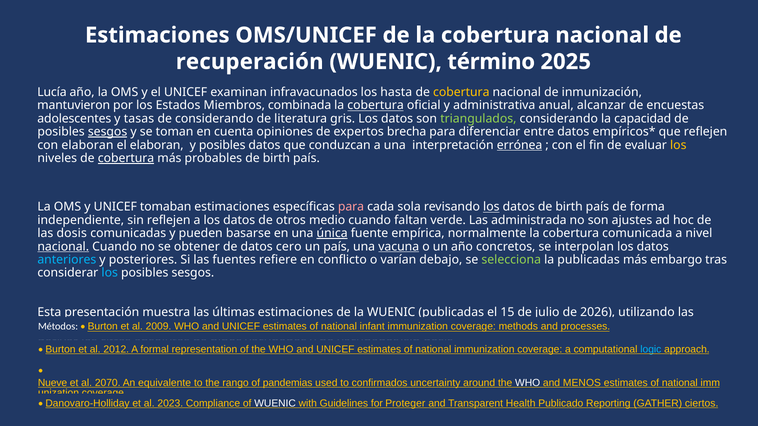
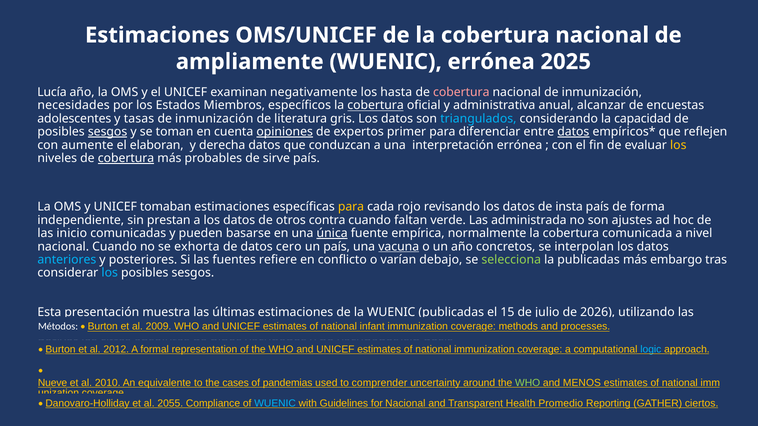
recuperación: recuperación -> ampliamente
WUENIC término: término -> errónea
infravacunados: infravacunados -> negativamente
cobertura at (461, 92) colour: yellow -> pink
mantuvieron: mantuvieron -> necesidades
combinada: combinada -> específicos
considerando at (214, 119): considerando -> inmunización
triangulados colour: light green -> light blue
opiniones underline: none -> present
brecha: brecha -> primer
datos at (573, 132) underline: none -> present
con elaboran: elaboran -> aumente
y posibles: posibles -> derecha
errónea at (520, 145) underline: present -> none
probables de birth: birth -> sirve
para at (351, 207) colour: pink -> yellow
sola: sola -> rojo
los at (491, 207) underline: present -> none
datos de birth: birth -> insta
sin reflejen: reflejen -> prestan
medio: medio -> contra
las dosis: dosis -> inicio
nacional at (63, 247) underline: present -> none
se obtener: obtener -> exhorta
2070: 2070 -> 2010
rango: rango -> cases
confirmados: confirmados -> comprender
WHO at (528, 383) colour: white -> light green
2023: 2023 -> 2055
WUENIC at (275, 404) colour: white -> light blue
for Proteger: Proteger -> Nacional
Publicado: Publicado -> Promedio
